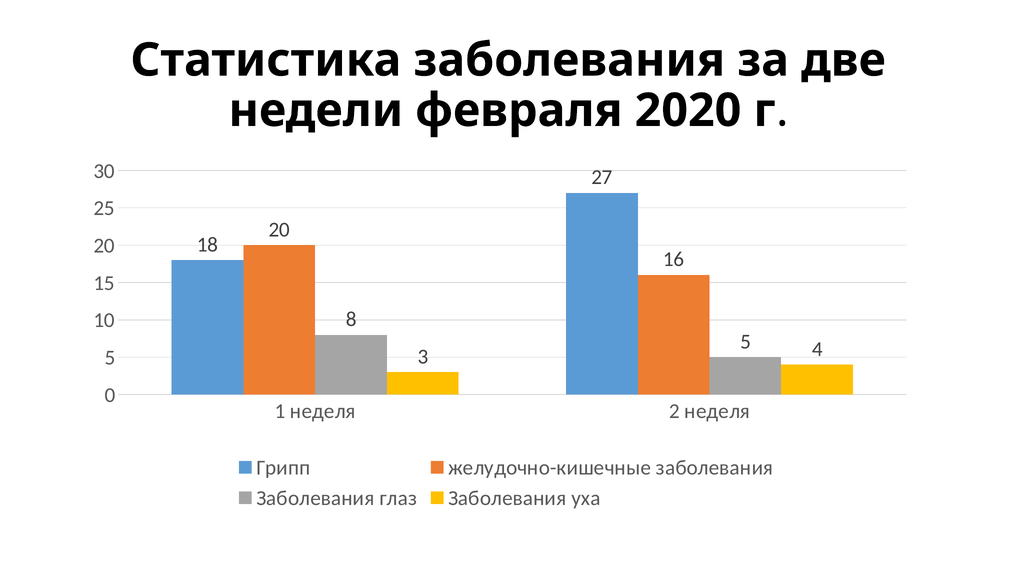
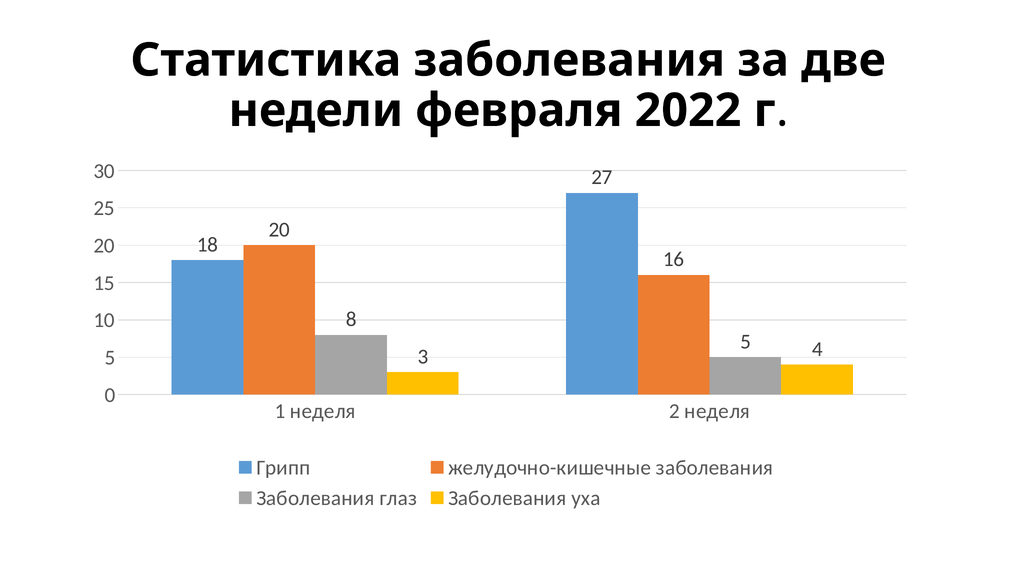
2020: 2020 -> 2022
